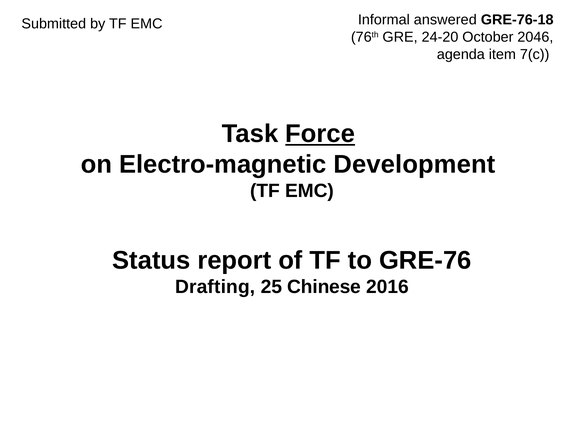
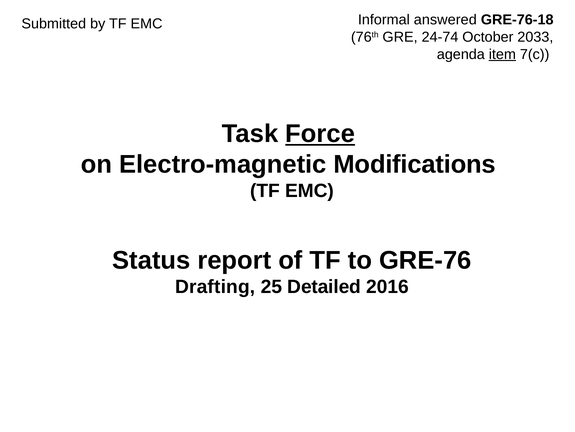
24-20: 24-20 -> 24-74
2046: 2046 -> 2033
item underline: none -> present
Development: Development -> Modifications
Chinese: Chinese -> Detailed
